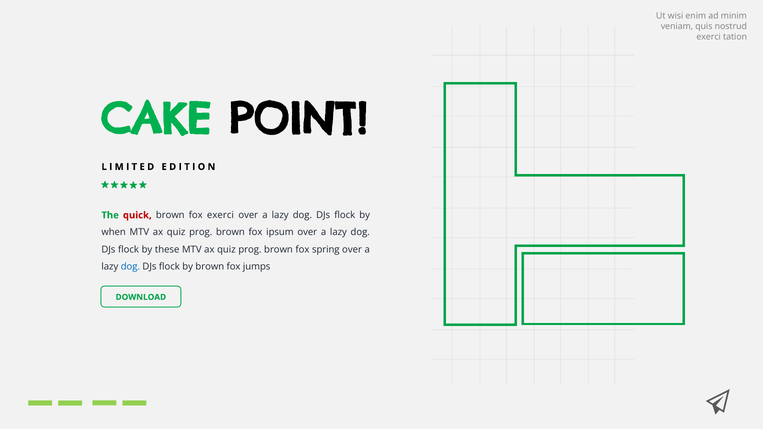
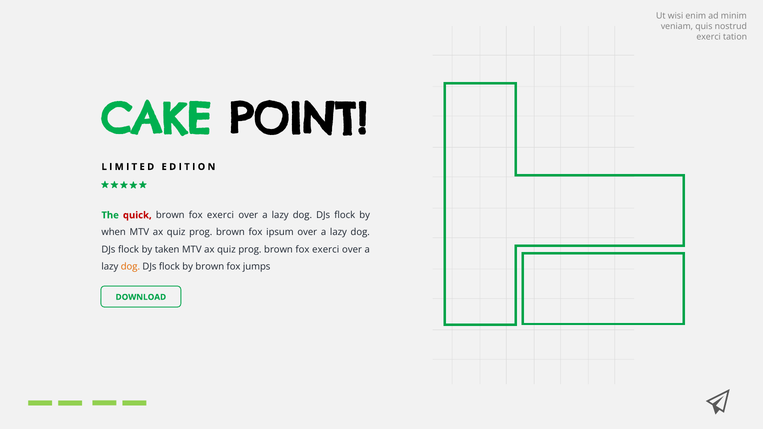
these: these -> taken
prog brown fox spring: spring -> exerci
dog at (130, 267) colour: blue -> orange
